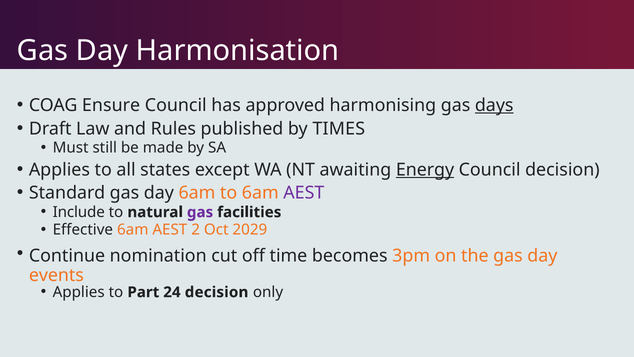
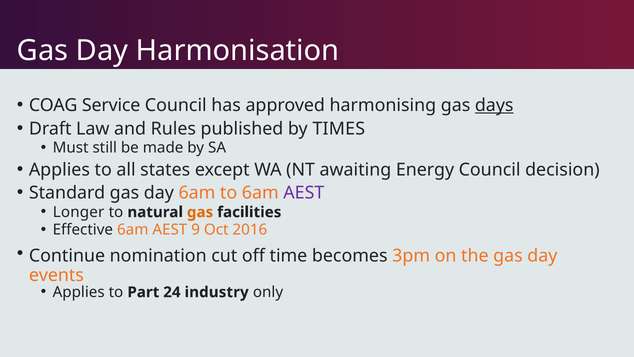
Ensure: Ensure -> Service
Energy underline: present -> none
Include: Include -> Longer
gas at (200, 212) colour: purple -> orange
2: 2 -> 9
2029: 2029 -> 2016
24 decision: decision -> industry
